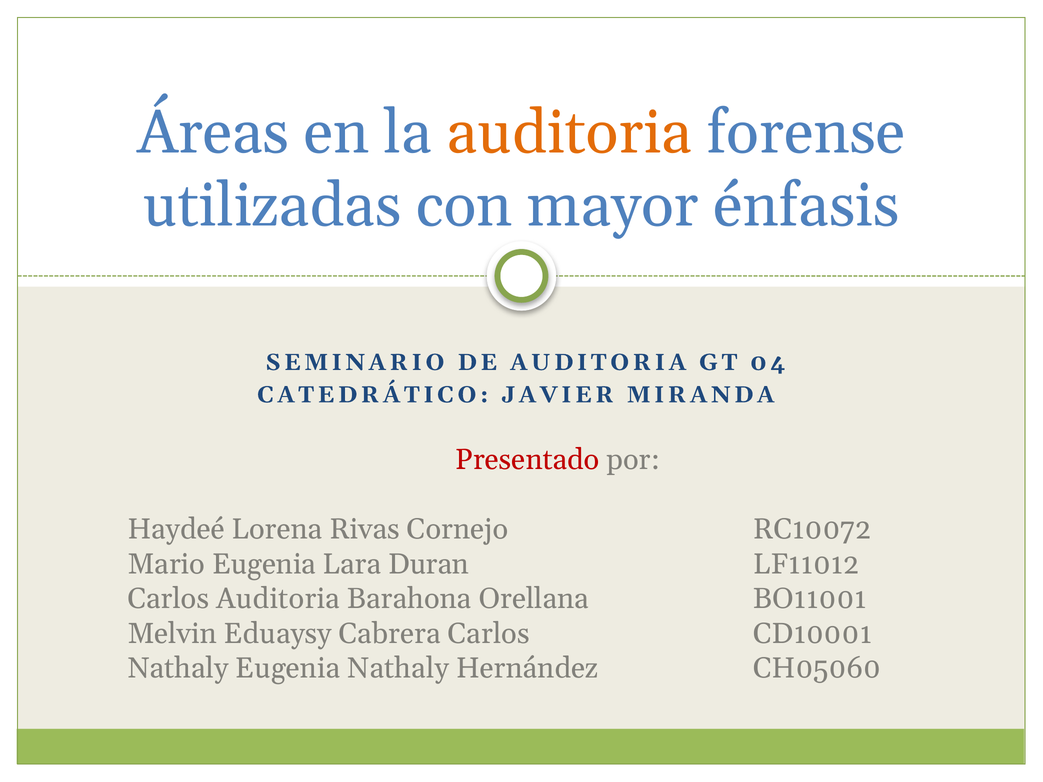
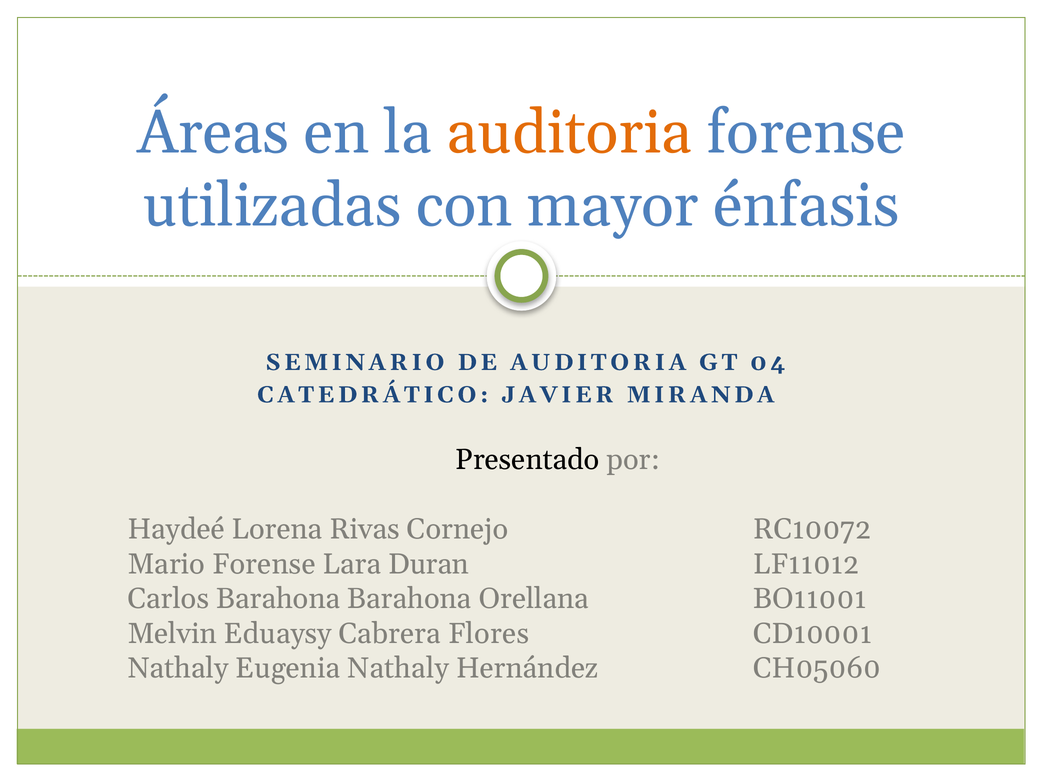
Presentado colour: red -> black
Mario Eugenia: Eugenia -> Forense
Carlos Auditoria: Auditoria -> Barahona
Cabrera Carlos: Carlos -> Flores
